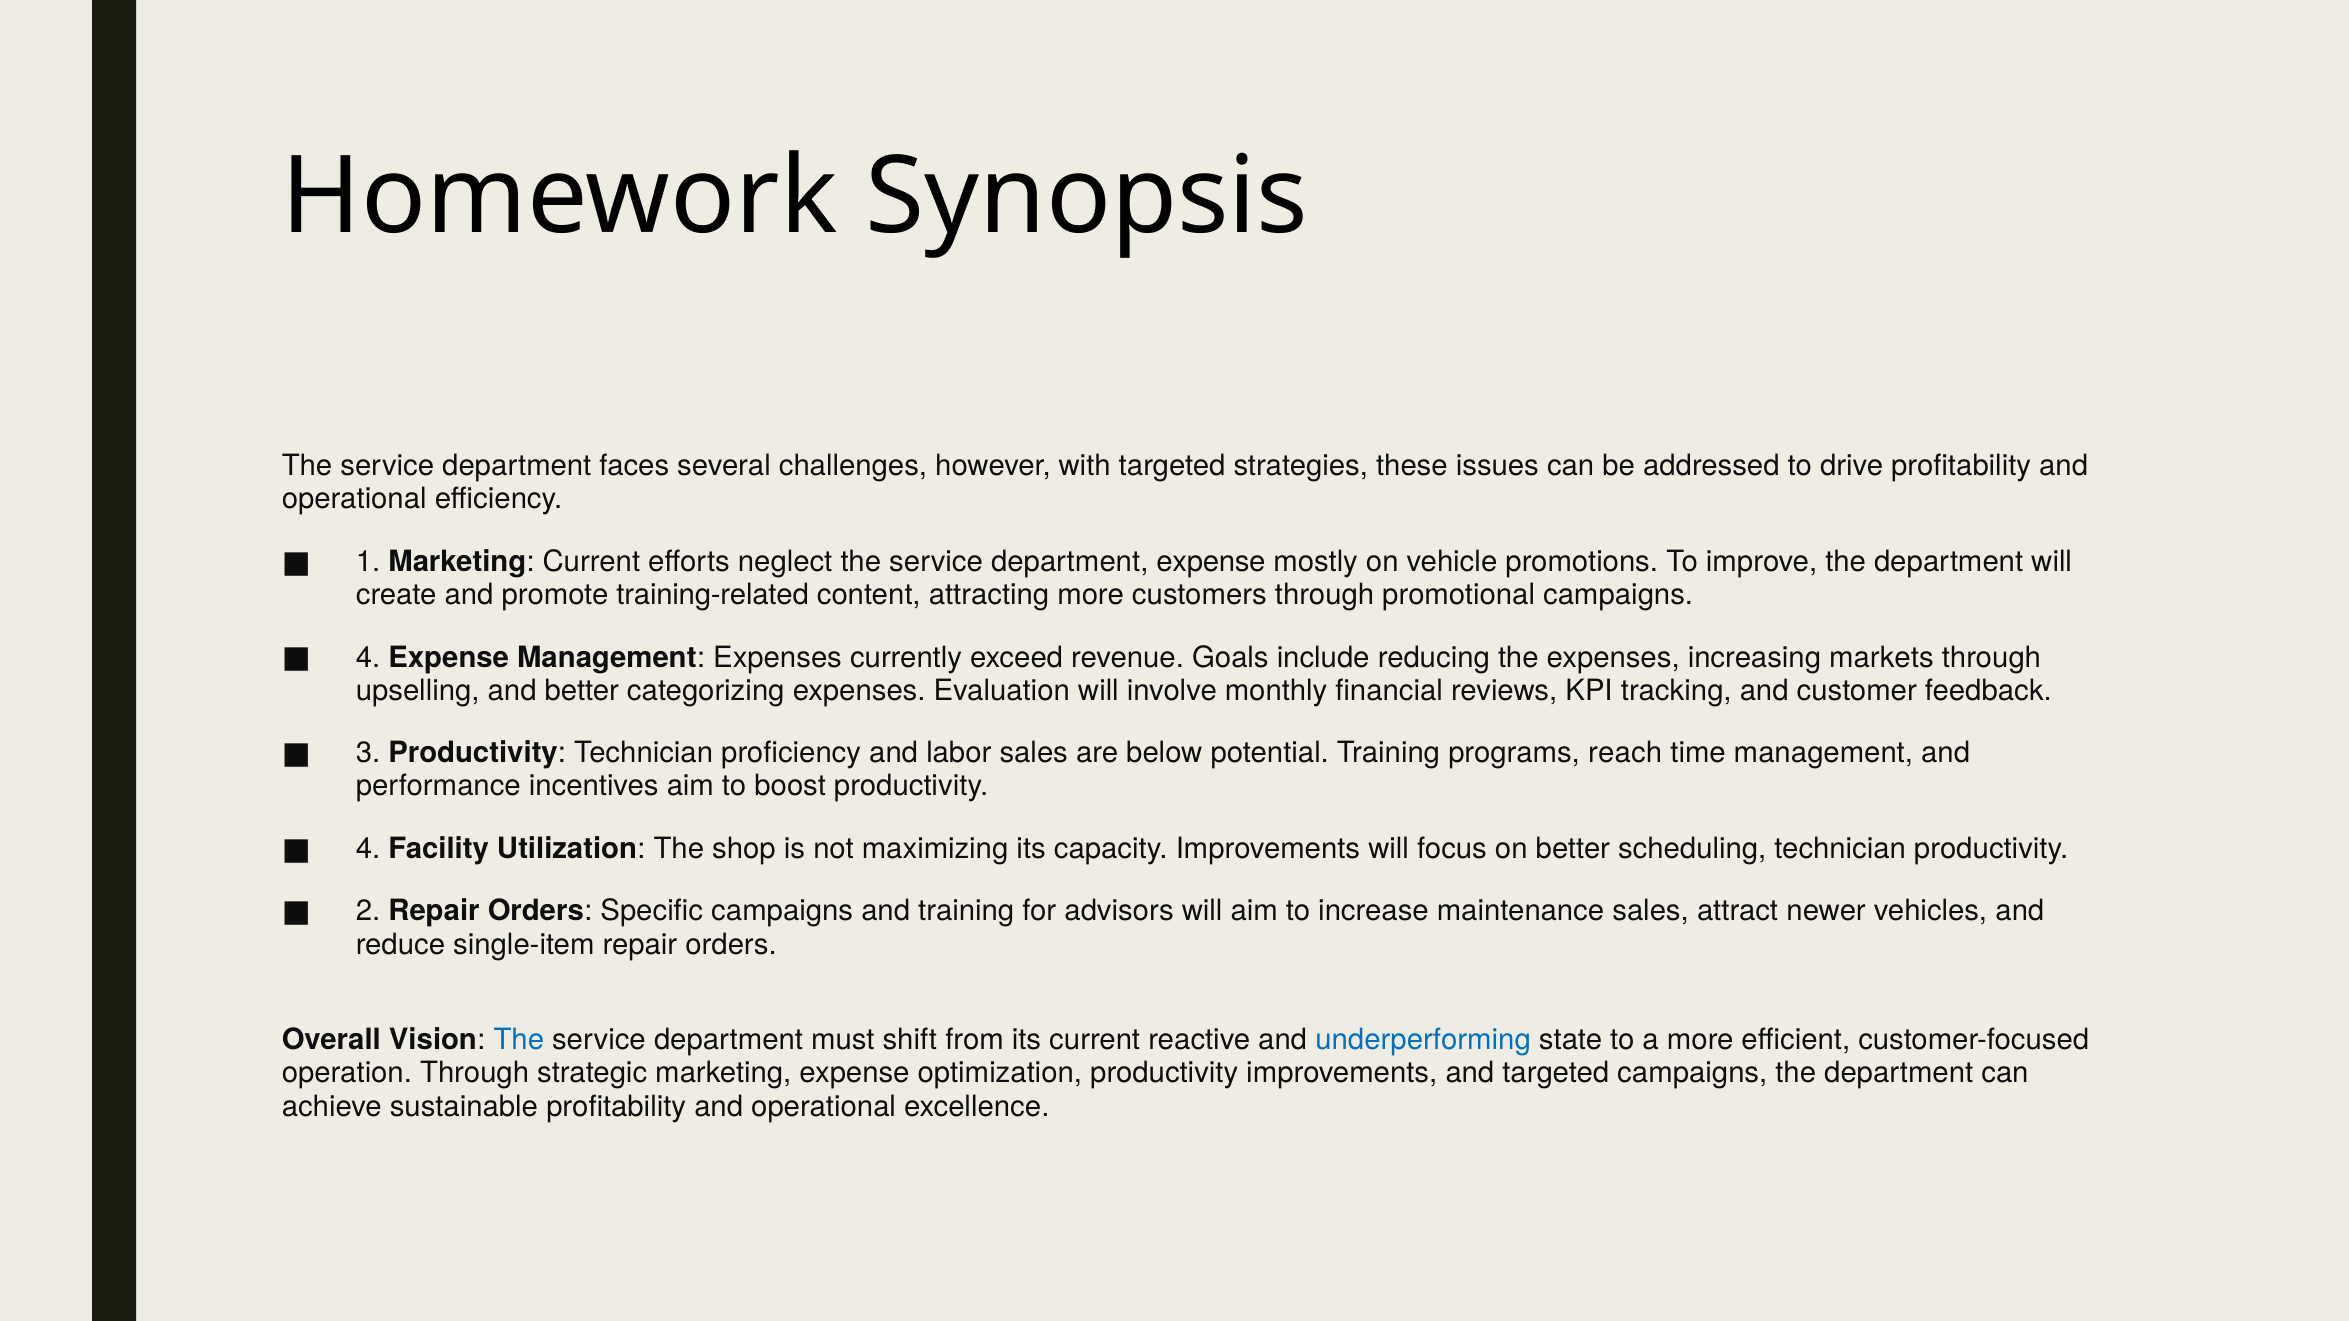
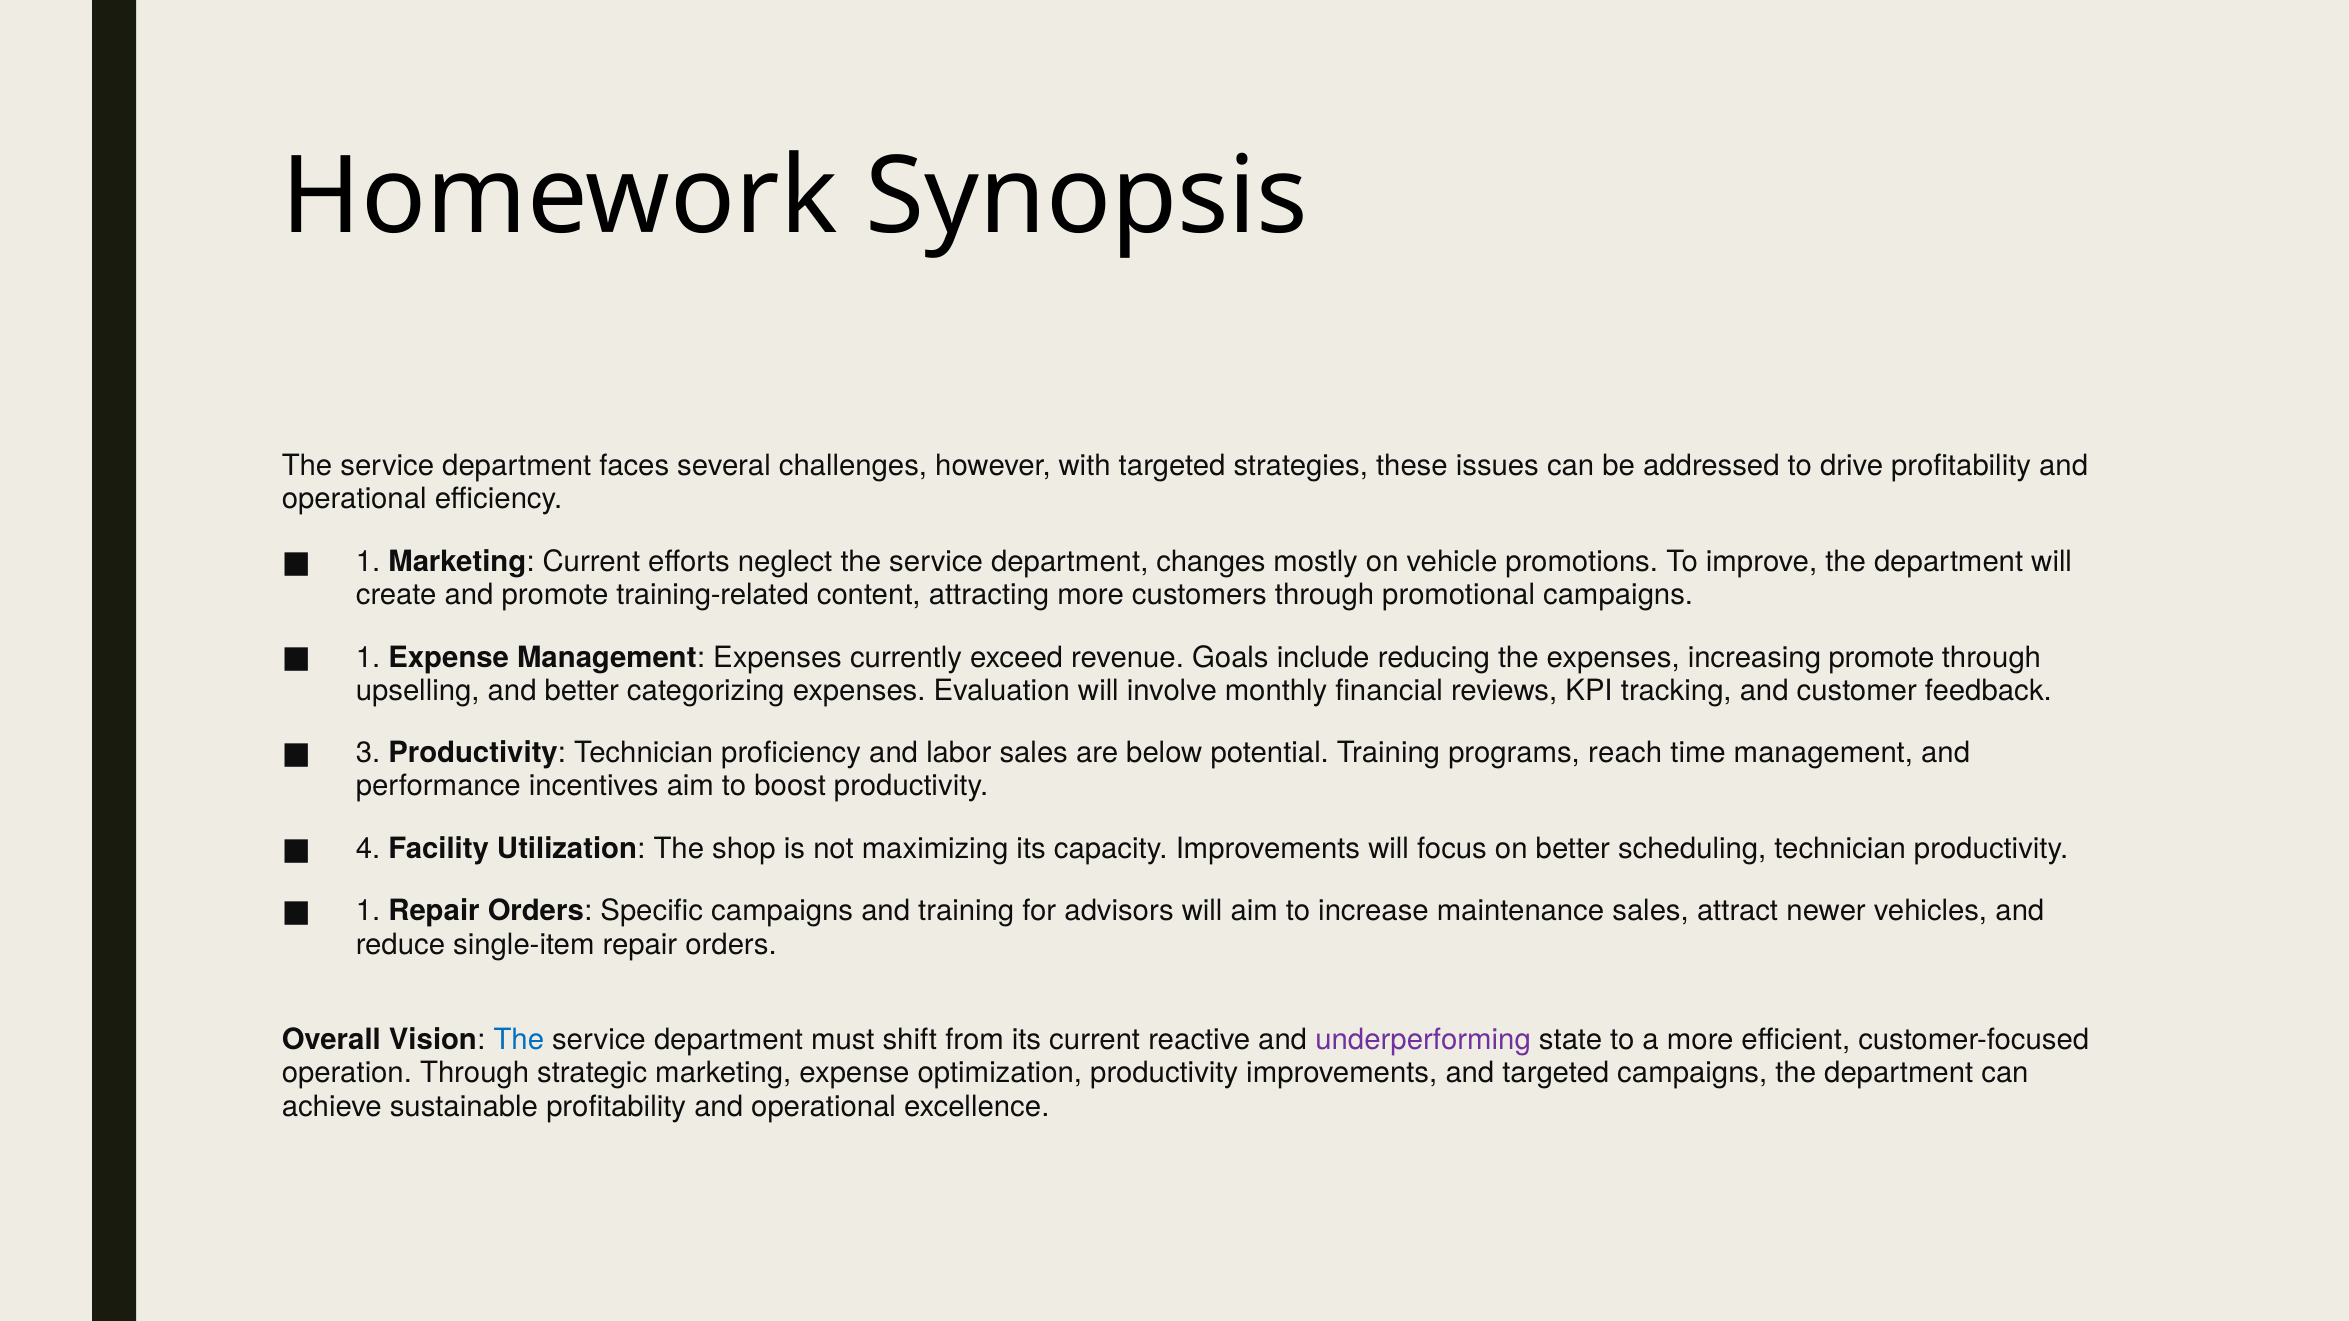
department expense: expense -> changes
4 at (368, 657): 4 -> 1
increasing markets: markets -> promote
2 at (368, 911): 2 -> 1
underperforming colour: blue -> purple
